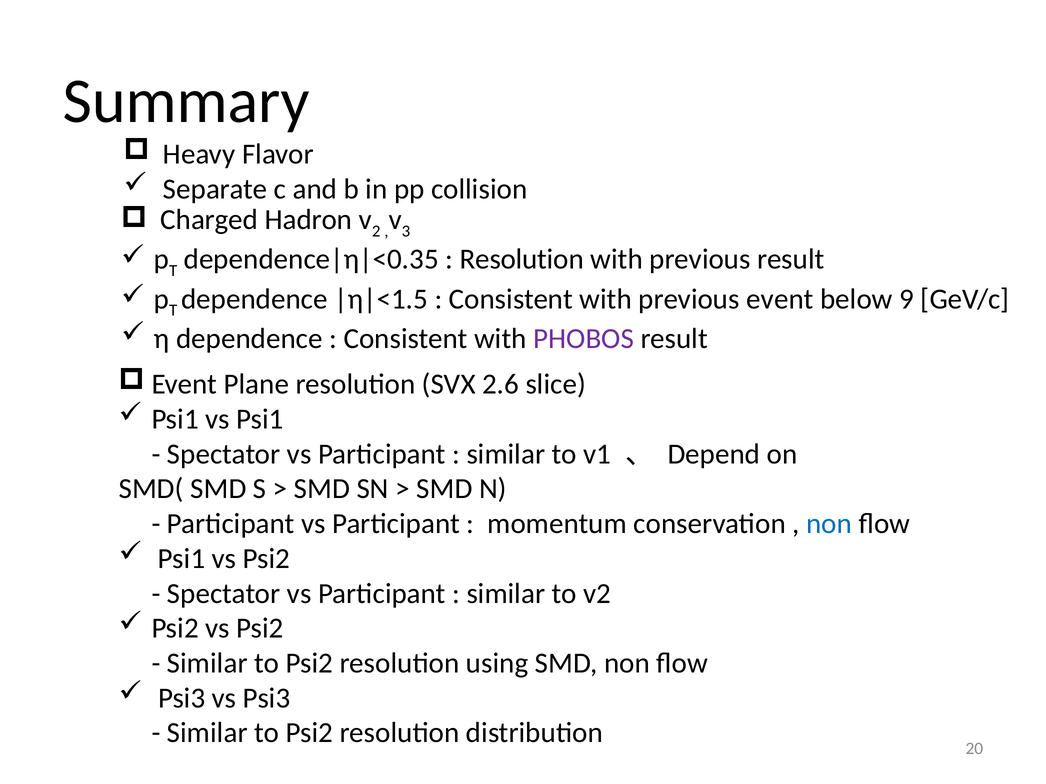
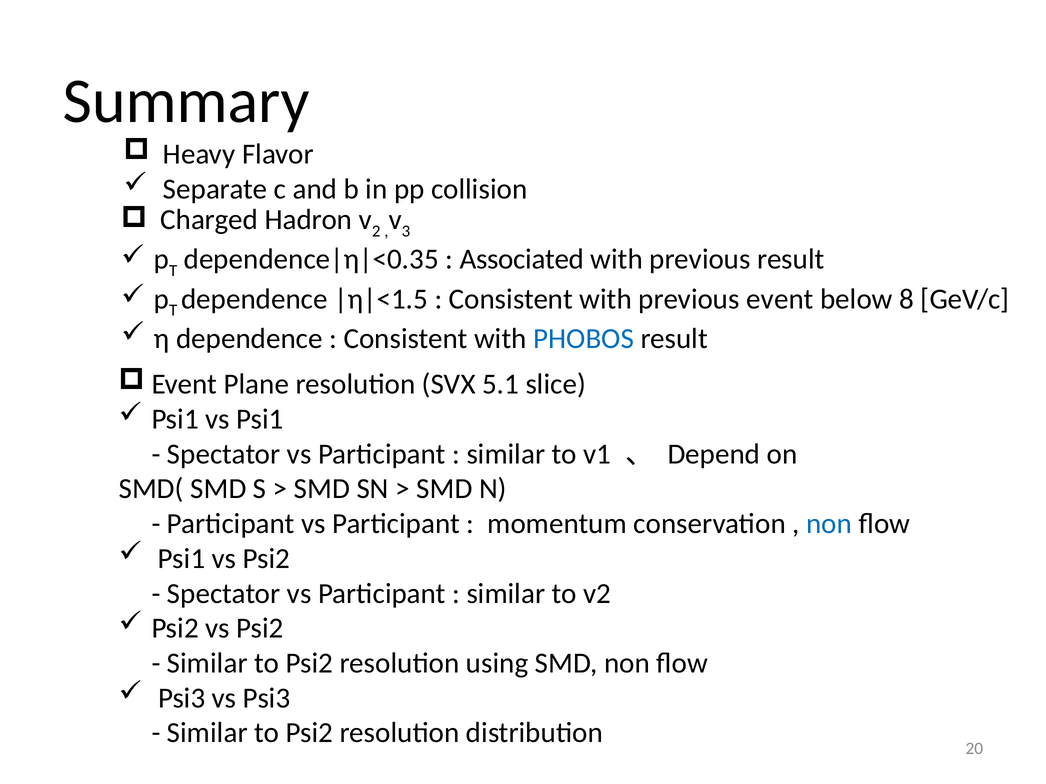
Resolution at (522, 260): Resolution -> Associated
9: 9 -> 8
PHOBOS colour: purple -> blue
2.6: 2.6 -> 5.1
